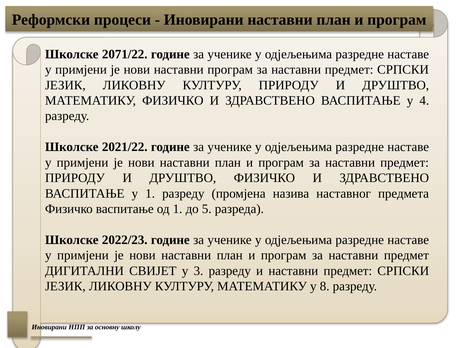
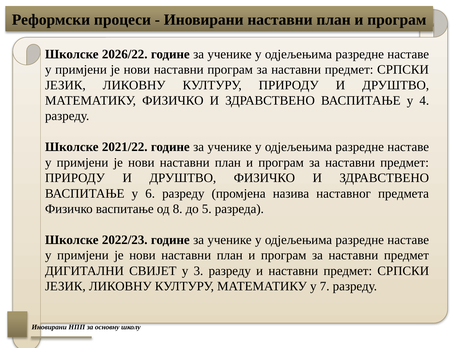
2071/22: 2071/22 -> 2026/22
у 1: 1 -> 6
од 1: 1 -> 8
8: 8 -> 7
